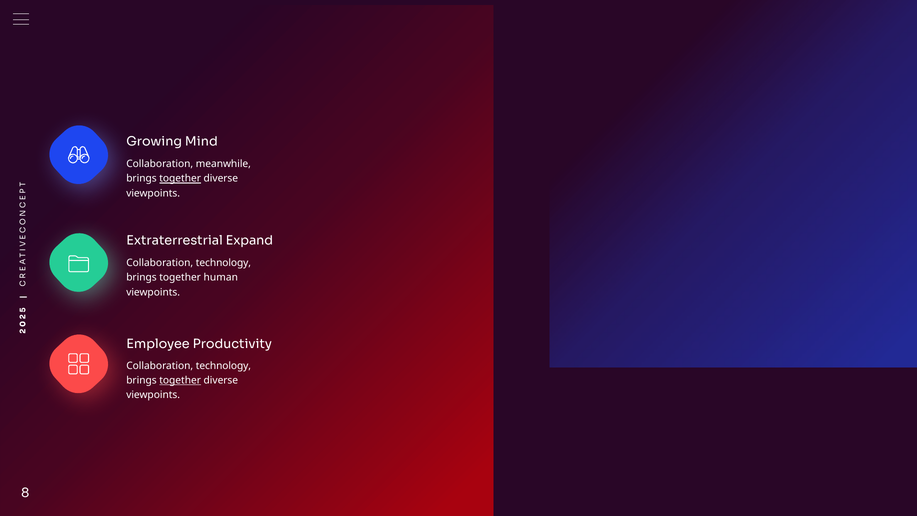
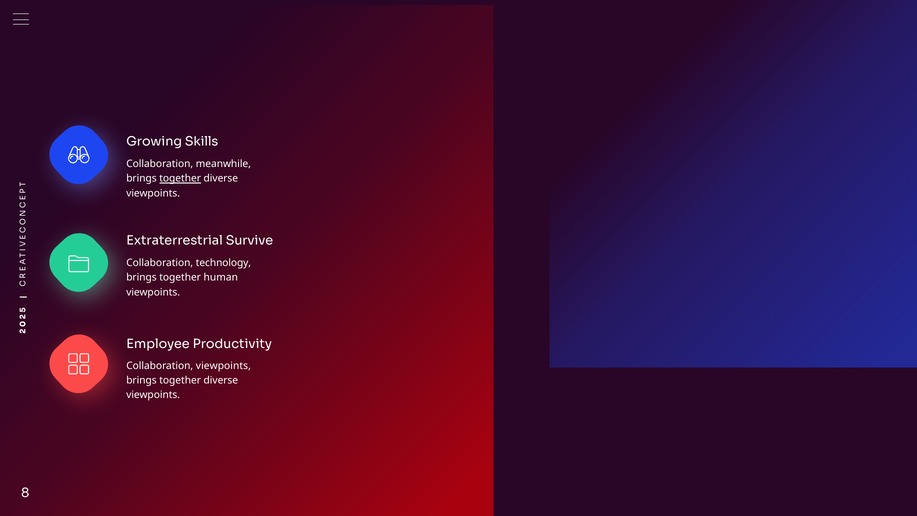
Mind: Mind -> Skills
Expand: Expand -> Survive
technology at (223, 366): technology -> viewpoints
together at (180, 380) underline: present -> none
